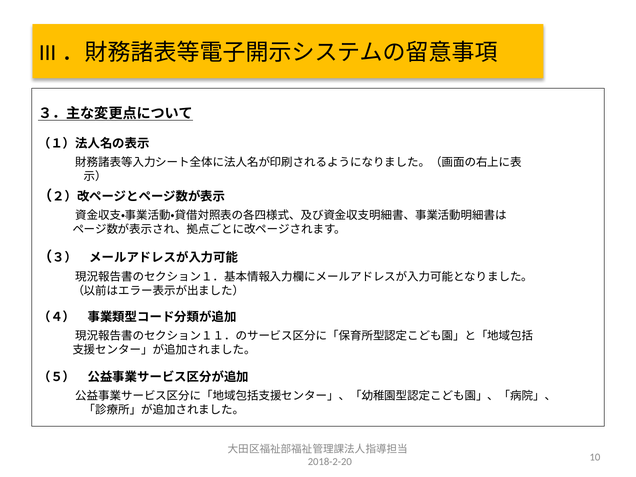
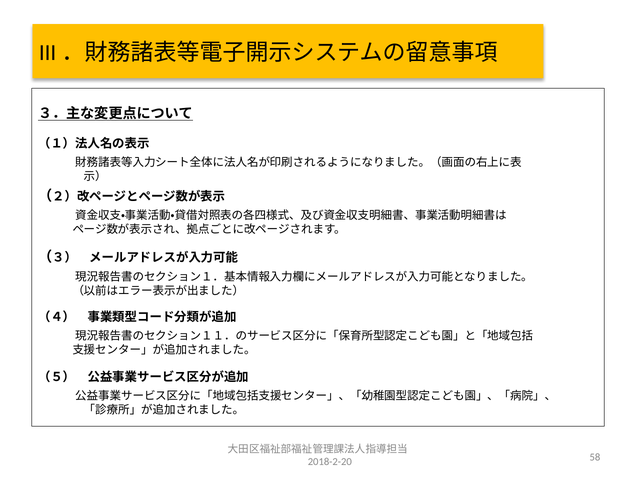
10: 10 -> 58
